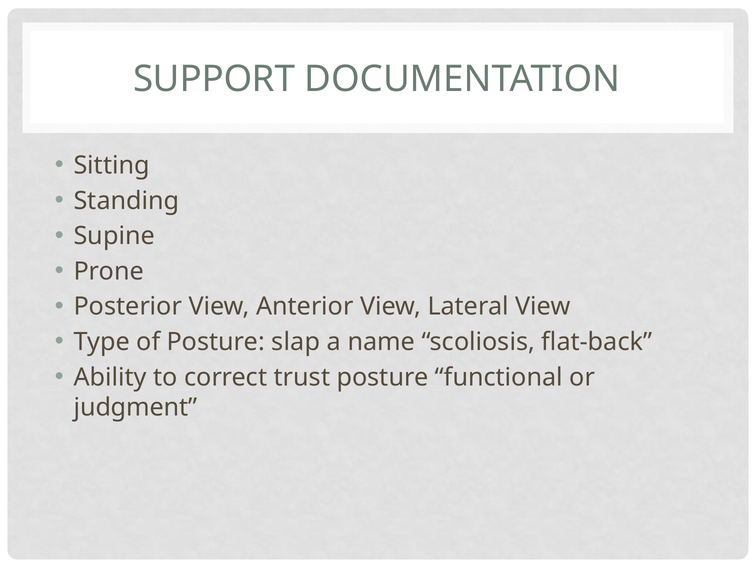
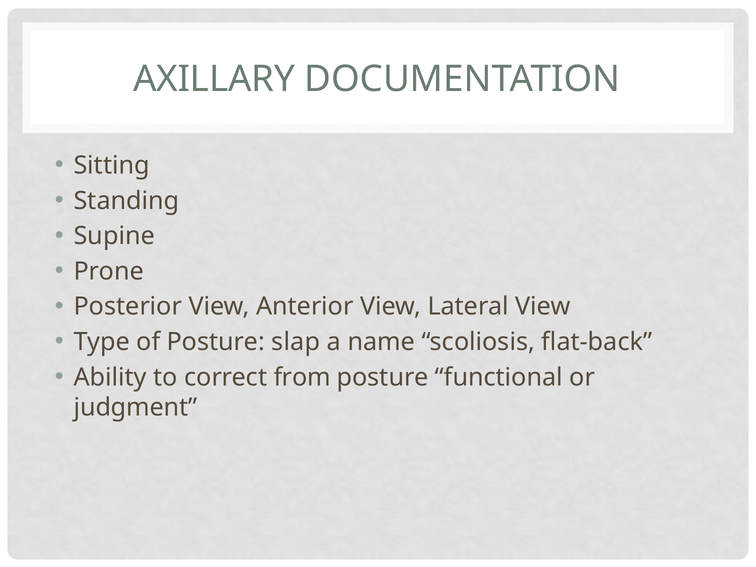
SUPPORT: SUPPORT -> AXILLARY
trust: trust -> from
